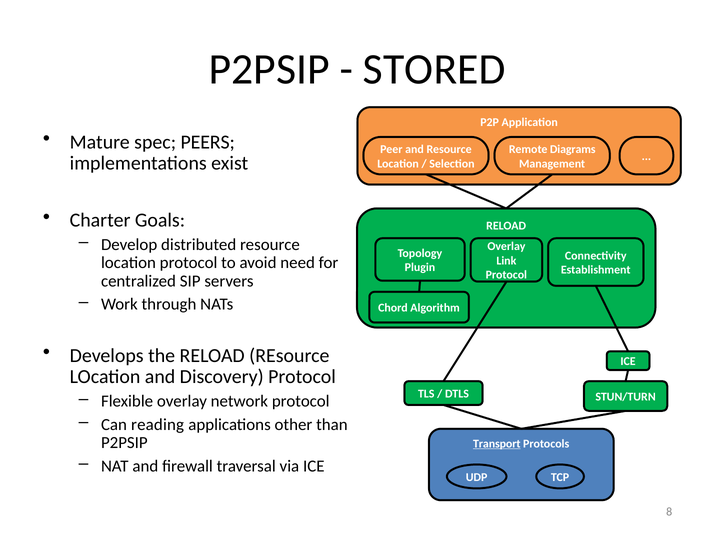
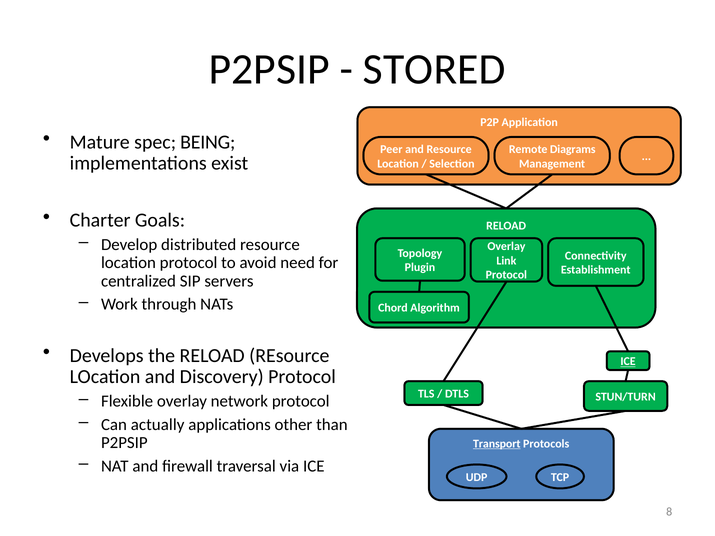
PEERS: PEERS -> BEING
ICE at (628, 362) underline: none -> present
reading: reading -> actually
